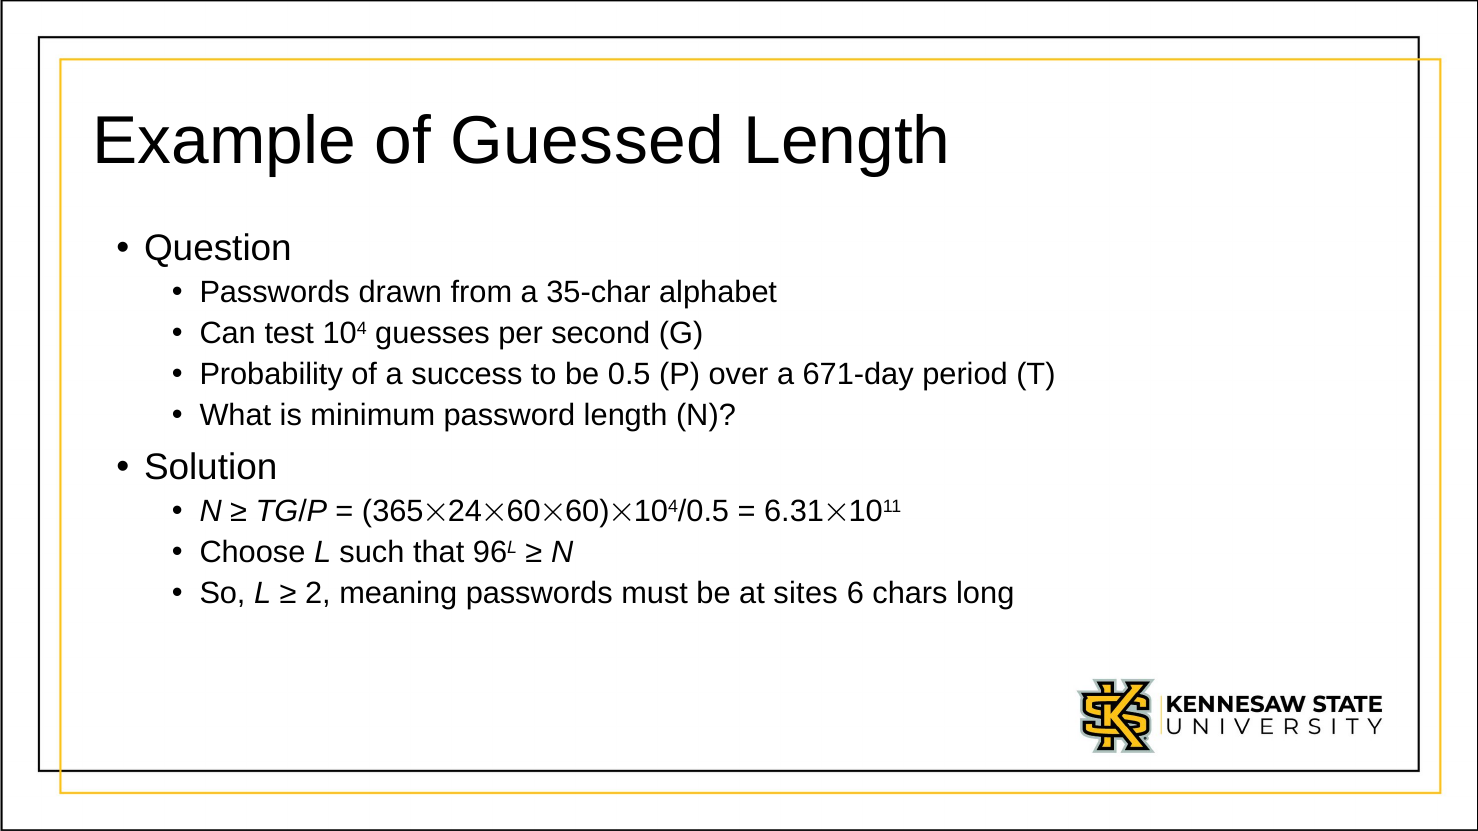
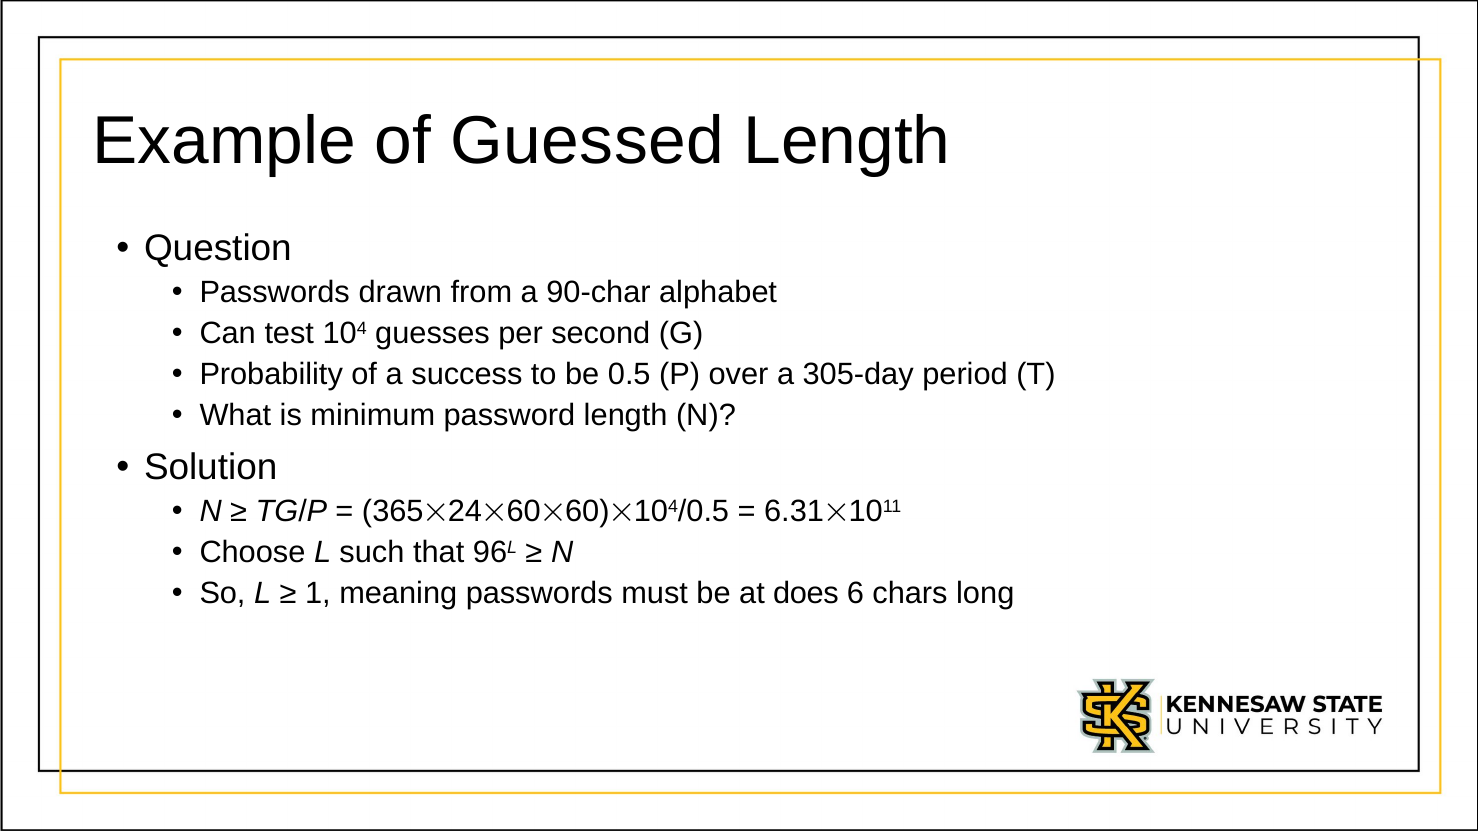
35-char: 35-char -> 90-char
671-day: 671-day -> 305-day
2: 2 -> 1
sites: sites -> does
